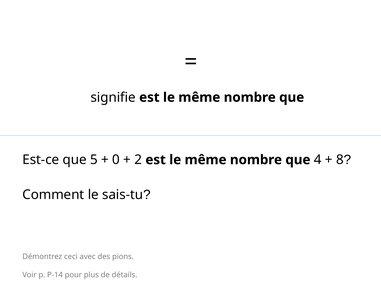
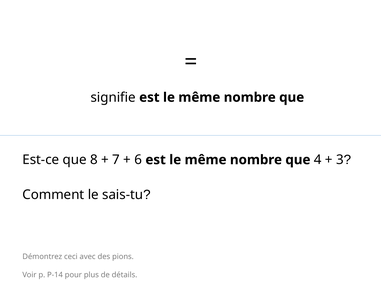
5: 5 -> 8
0: 0 -> 7
2: 2 -> 6
8: 8 -> 3
